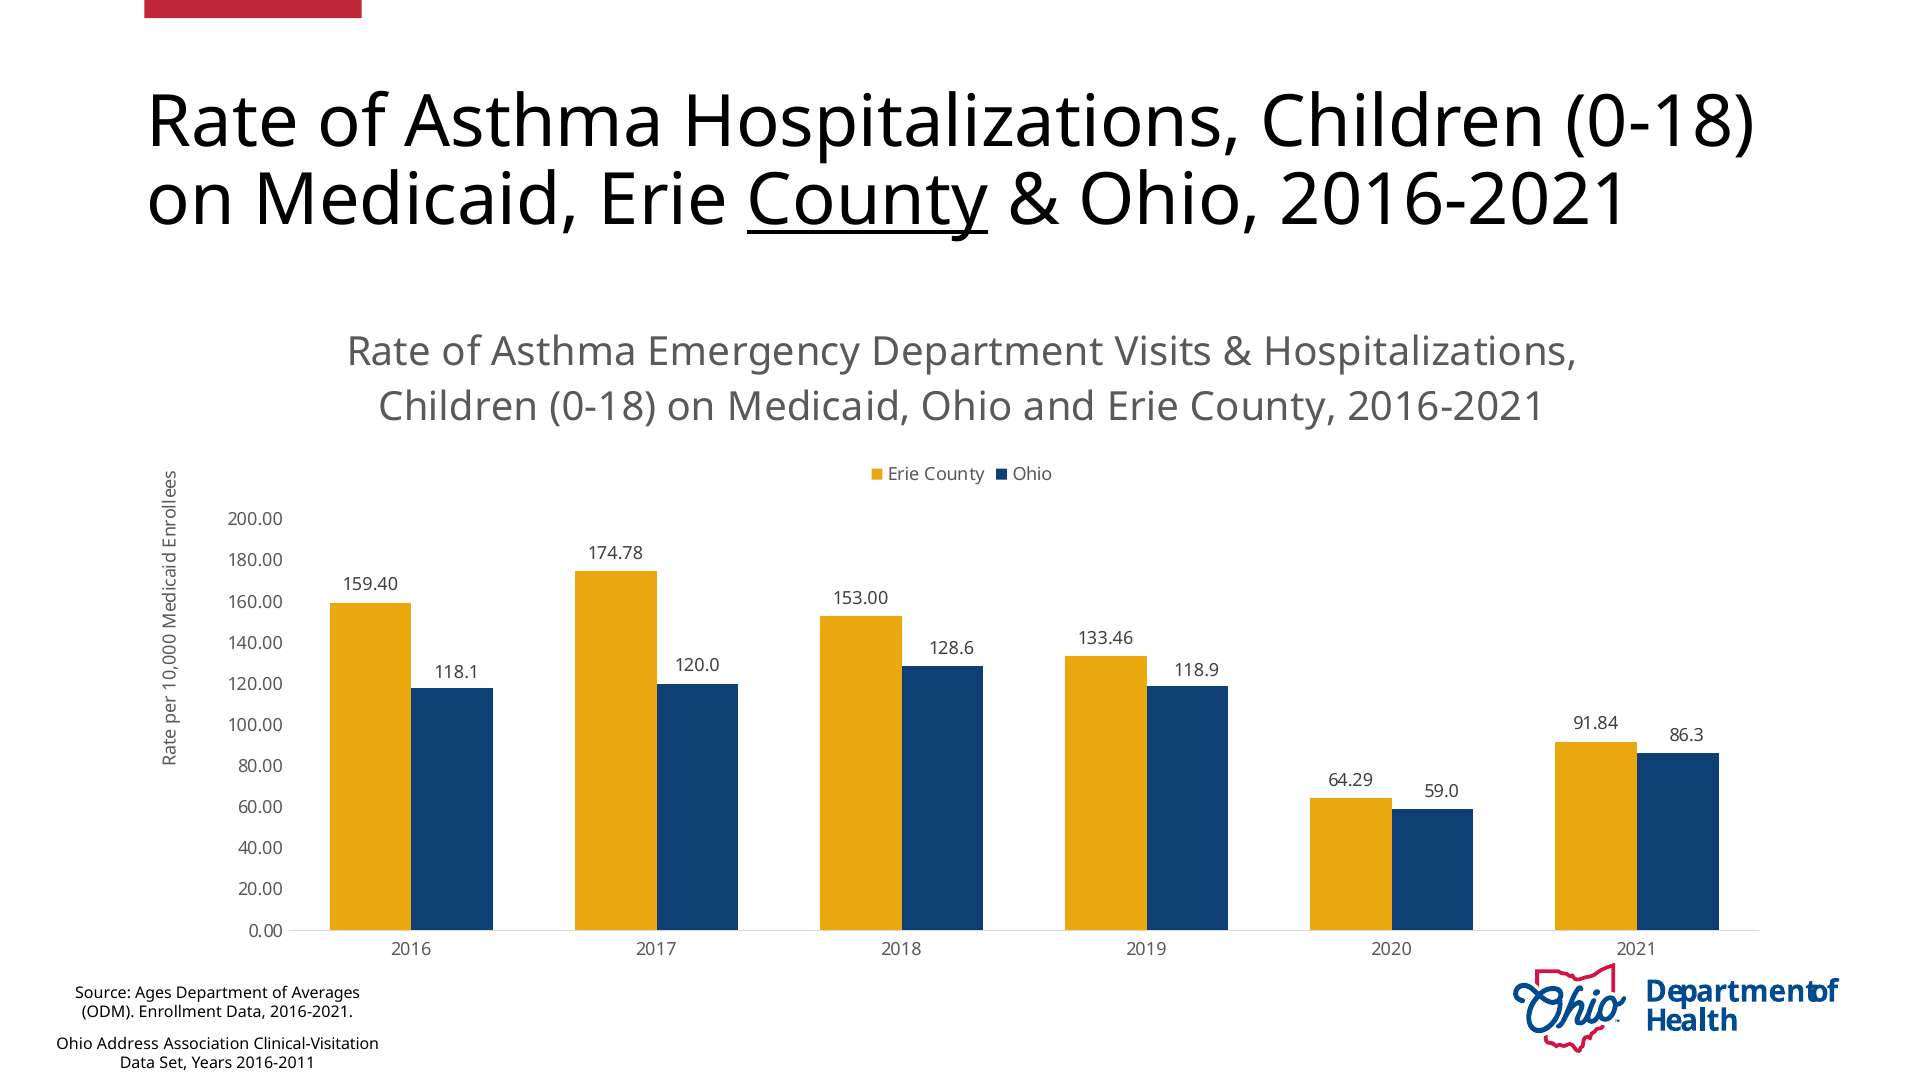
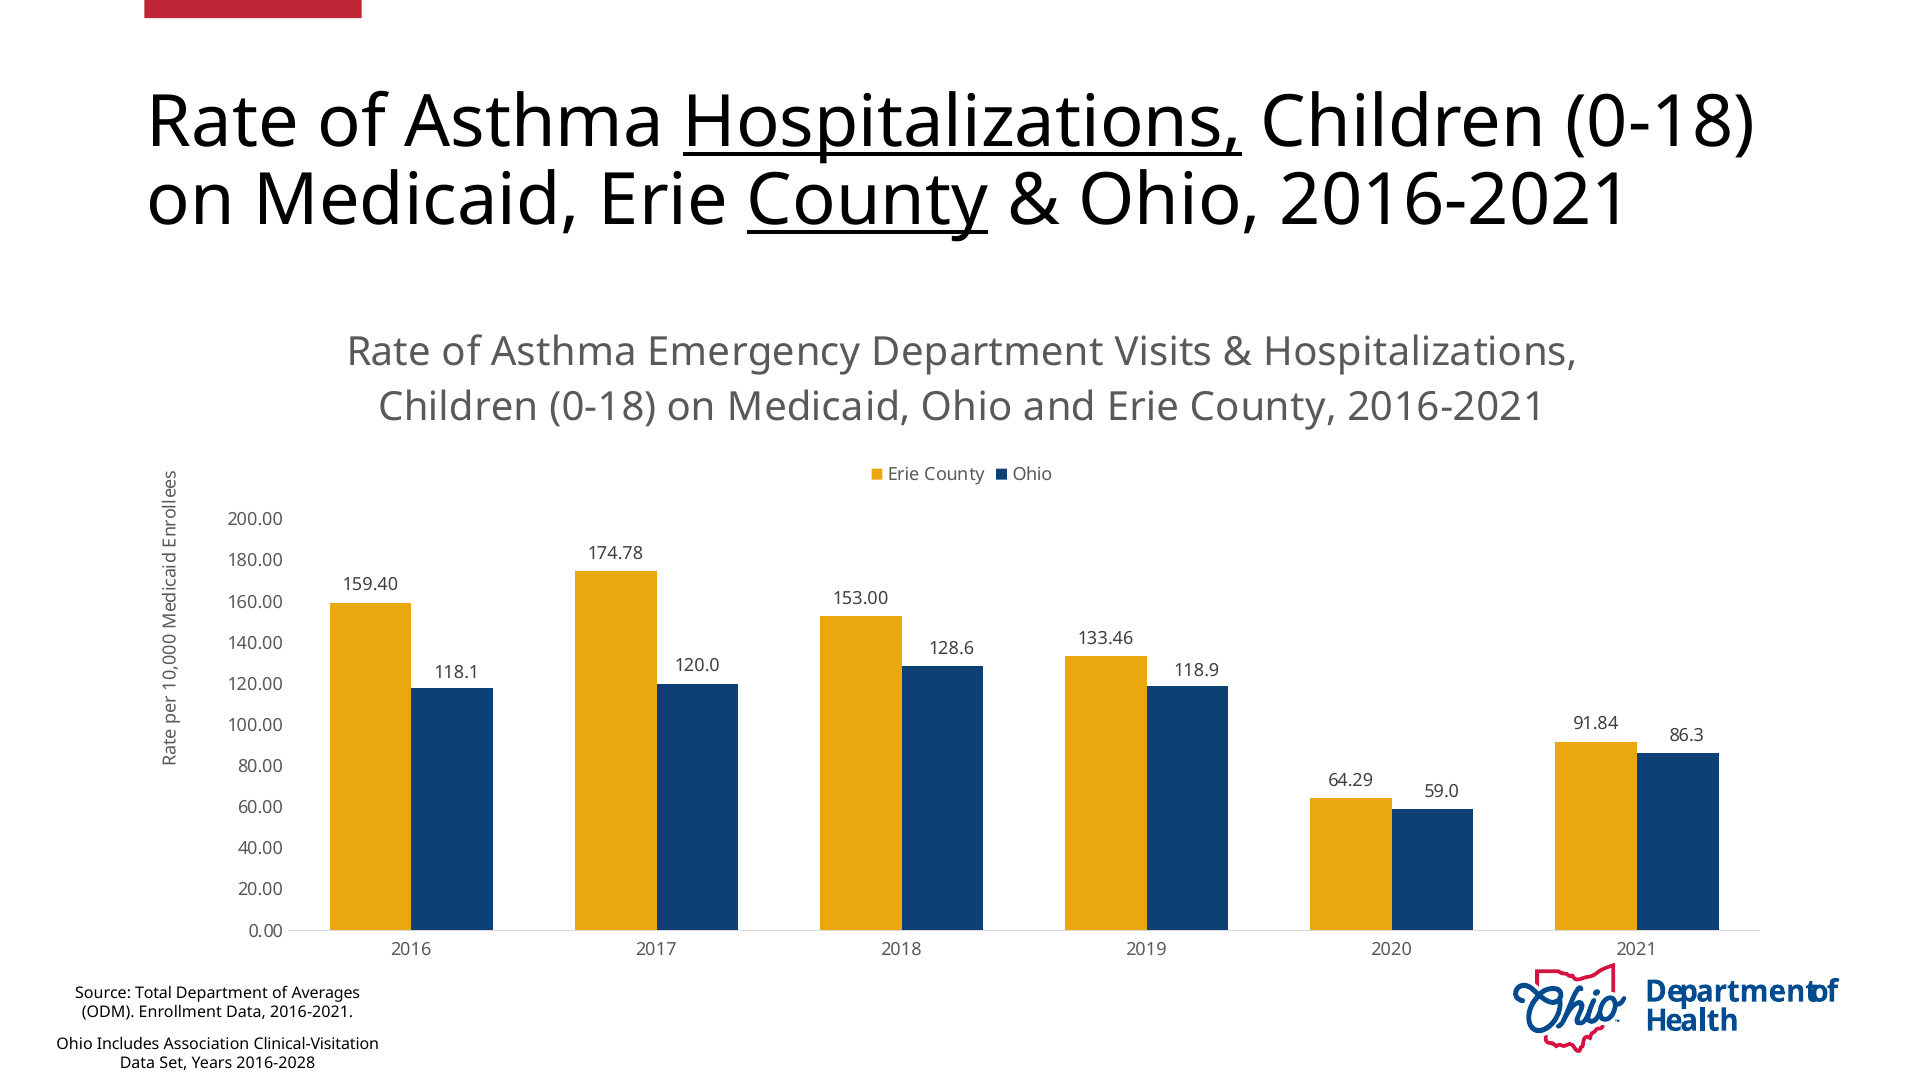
Hospitalizations at (962, 123) underline: none -> present
Ages: Ages -> Total
Address: Address -> Includes
2016-2011: 2016-2011 -> 2016-2028
